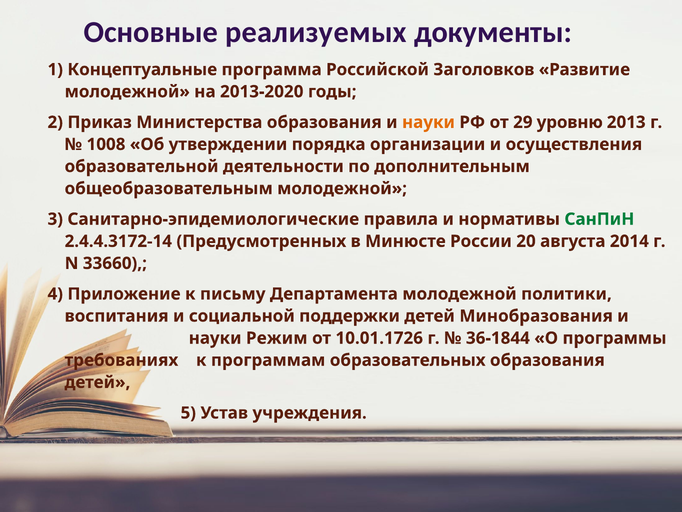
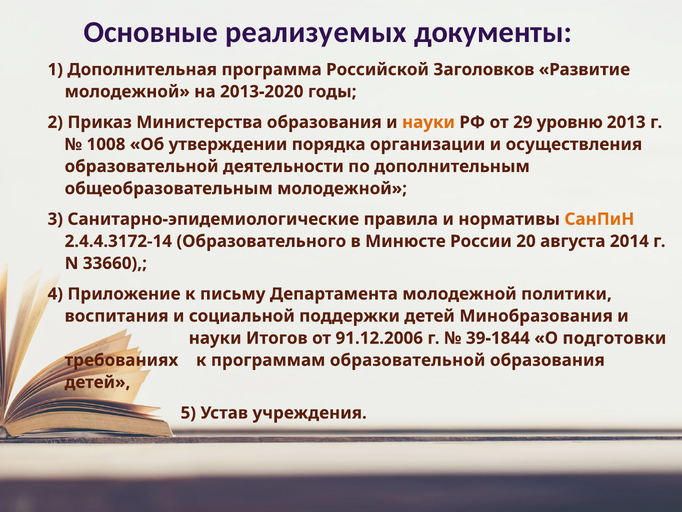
Концептуальные: Концептуальные -> Дополнительная
СанПиН colour: green -> orange
Предусмотренных: Предусмотренных -> Образовательного
Режим: Режим -> Итогов
10.01.1726: 10.01.1726 -> 91.12.2006
36-1844: 36-1844 -> 39-1844
программы: программы -> подготовки
программам образовательных: образовательных -> образовательной
